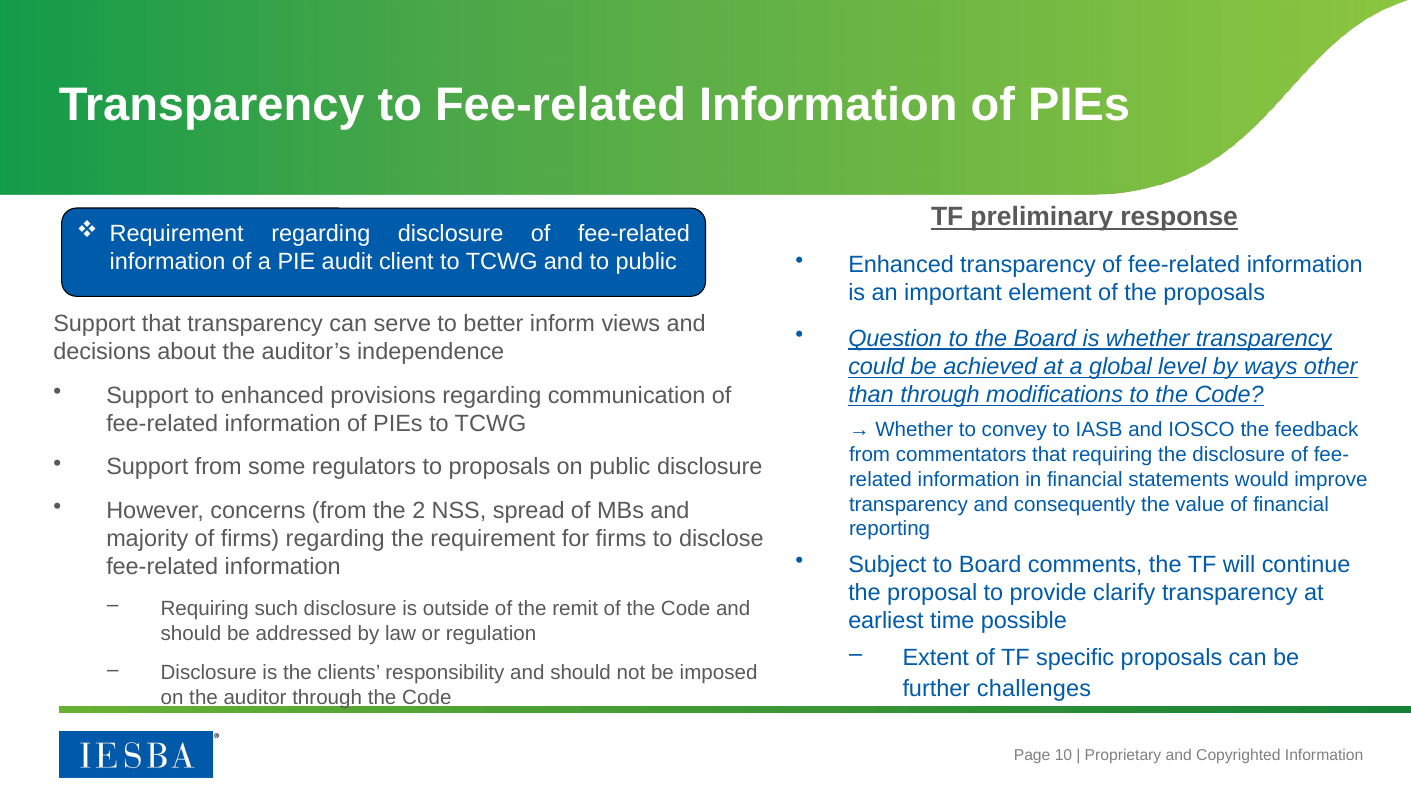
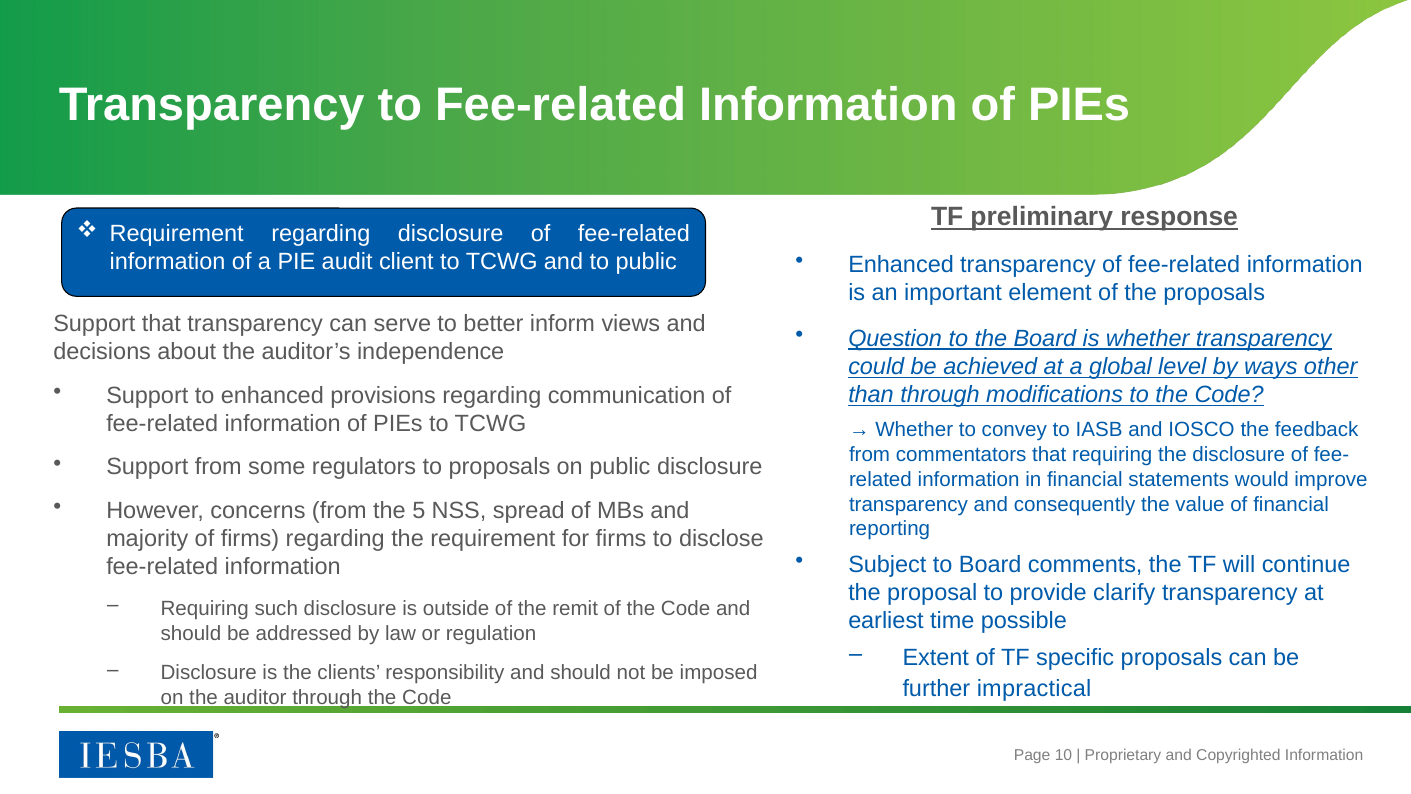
2: 2 -> 5
challenges: challenges -> impractical
